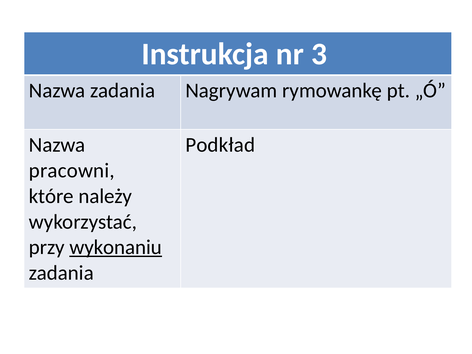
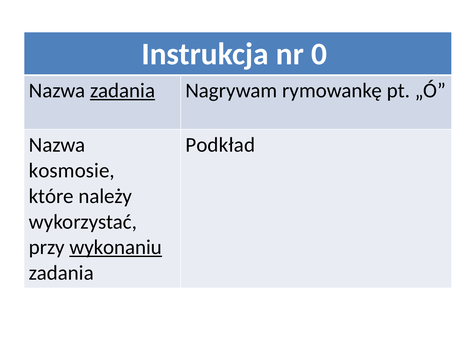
3: 3 -> 0
zadania at (123, 91) underline: none -> present
pracowni: pracowni -> kosmosie
